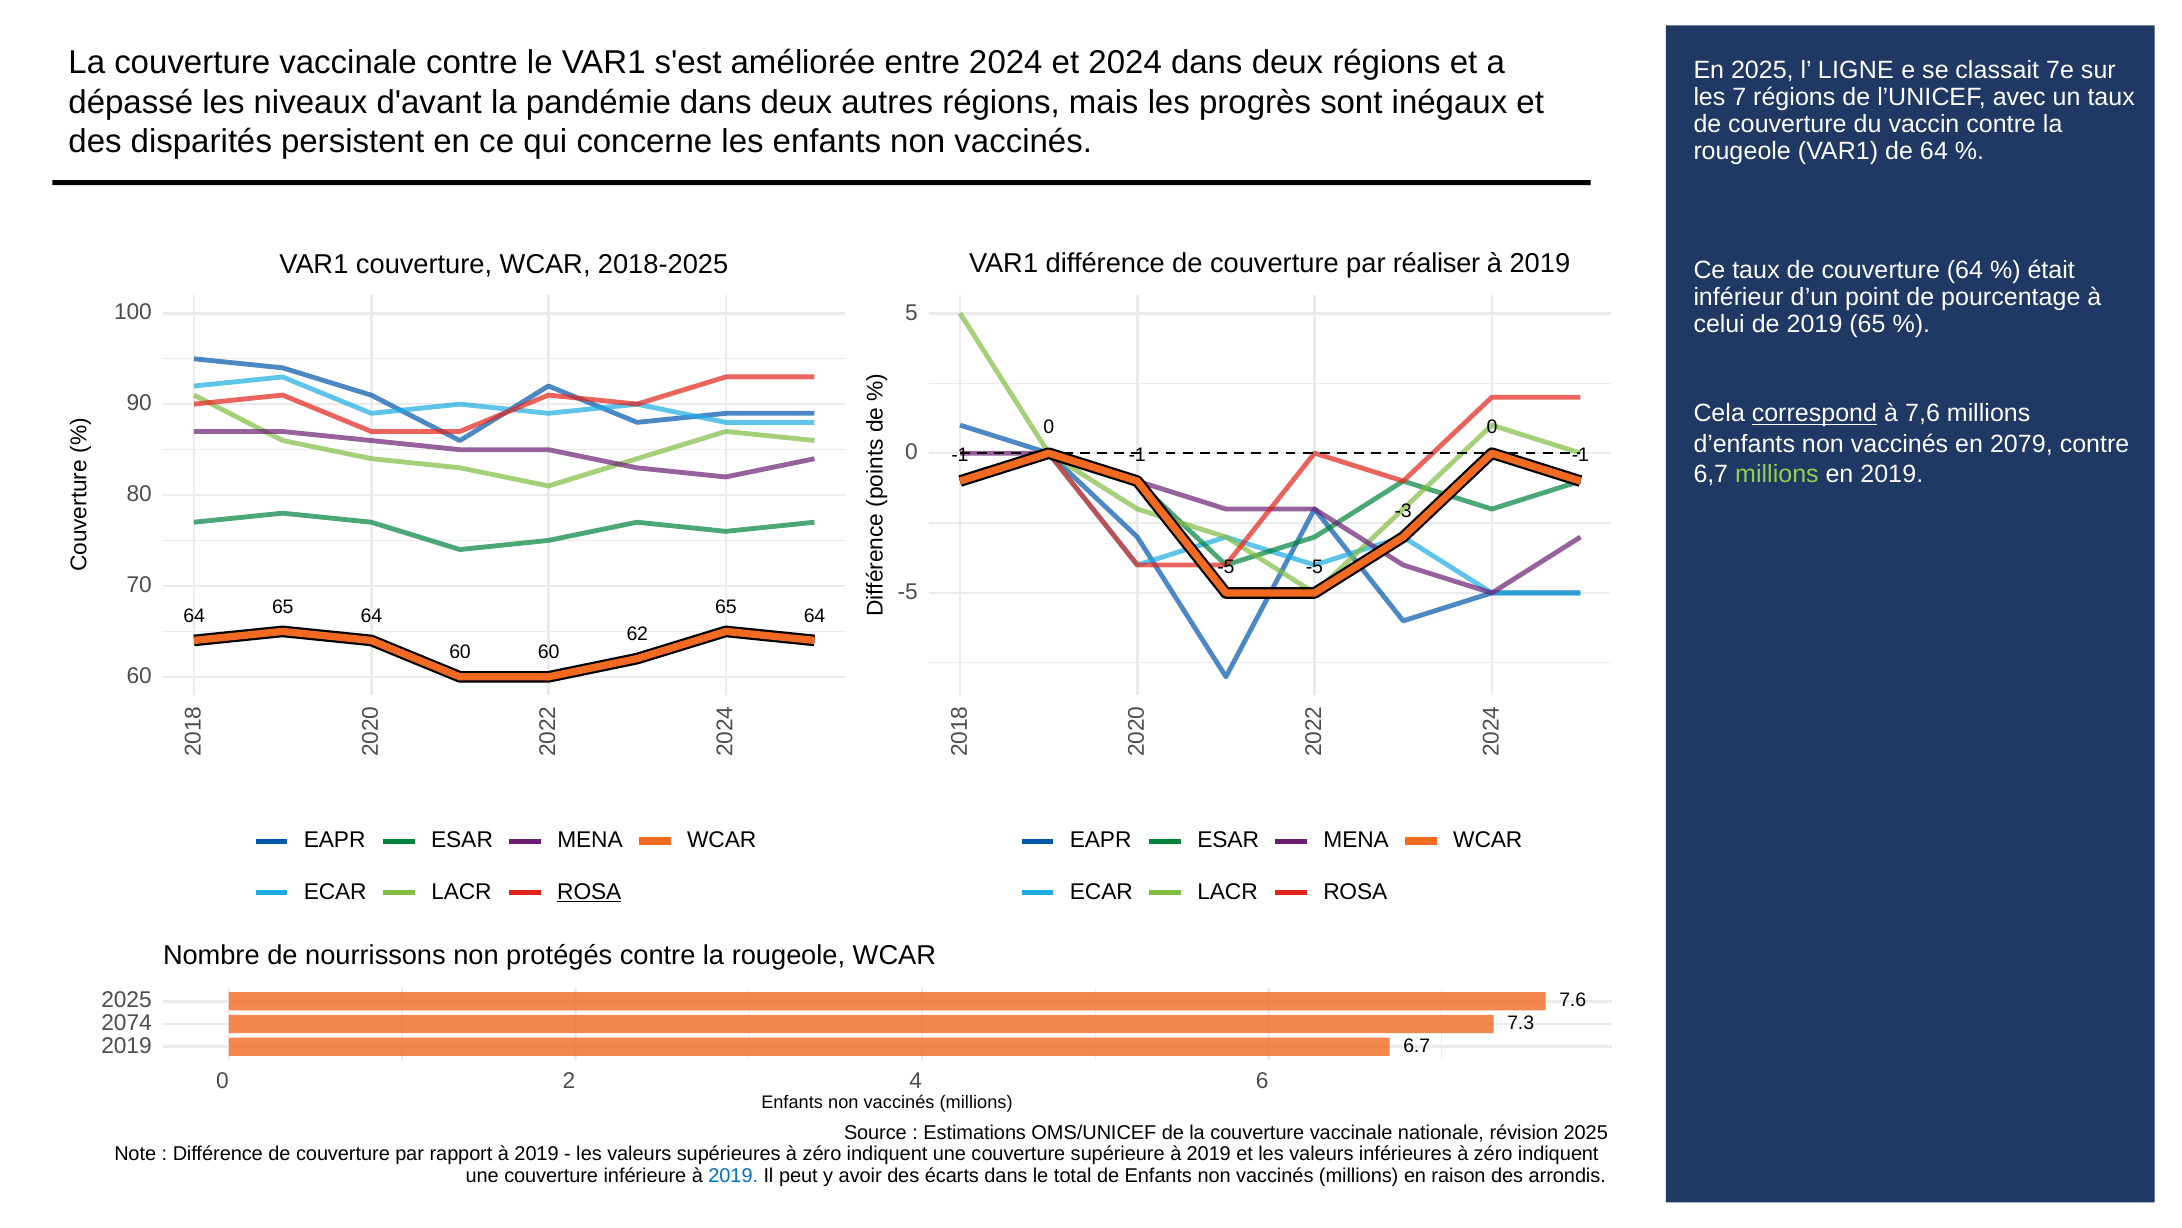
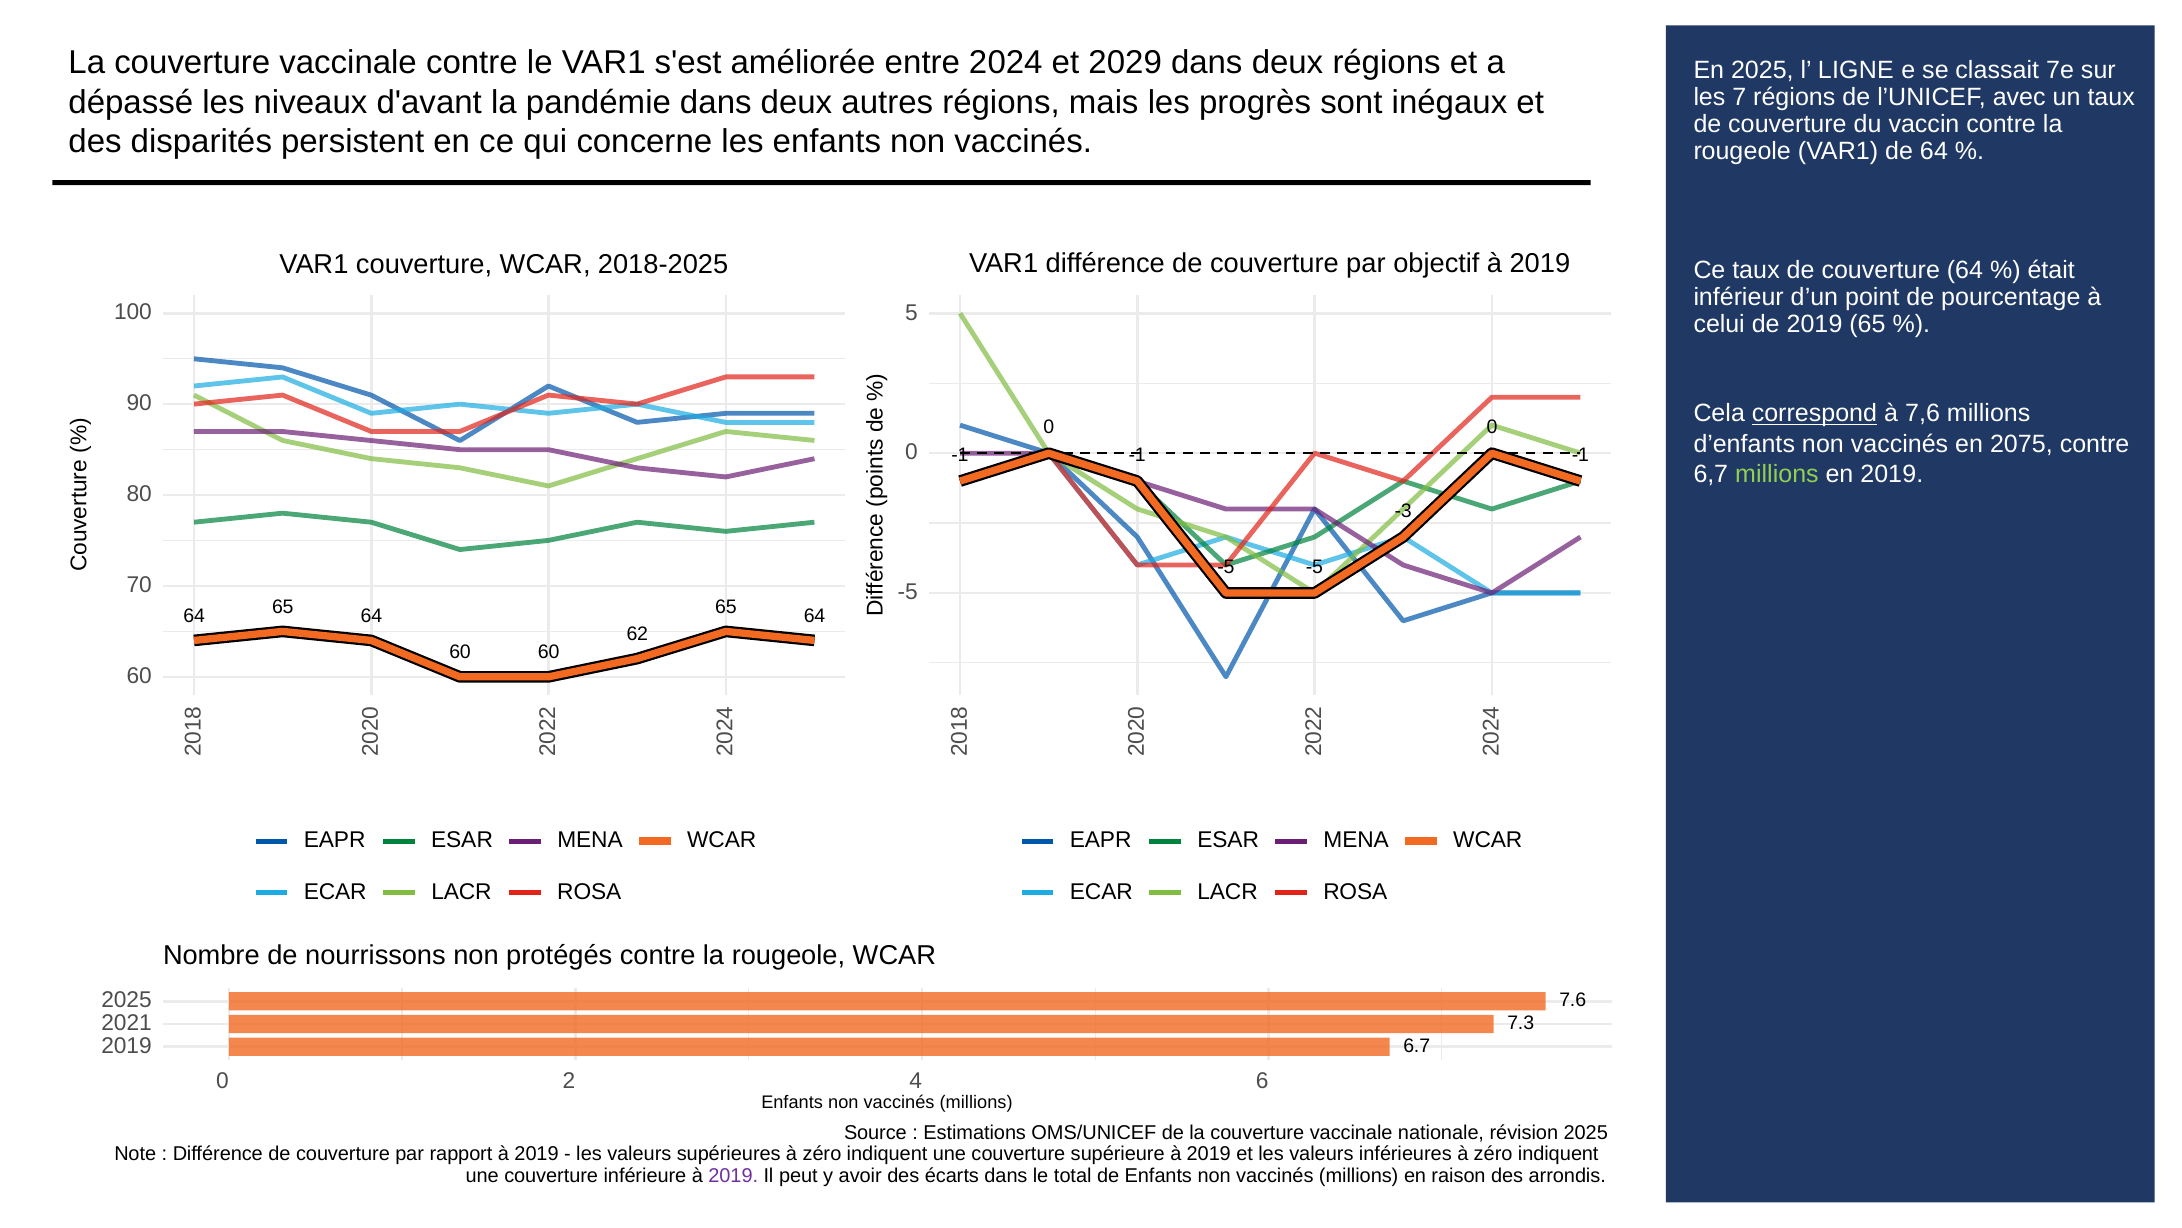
et 2024: 2024 -> 2029
réaliser: réaliser -> objectif
2079: 2079 -> 2075
ROSA at (589, 891) underline: present -> none
2074: 2074 -> 2021
2019 at (733, 1175) colour: blue -> purple
